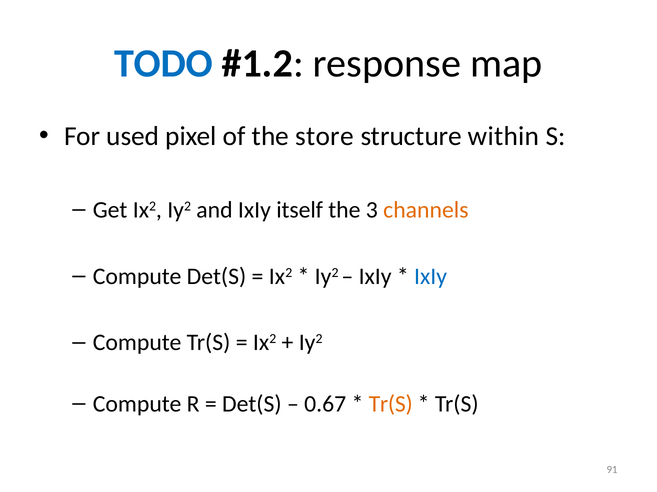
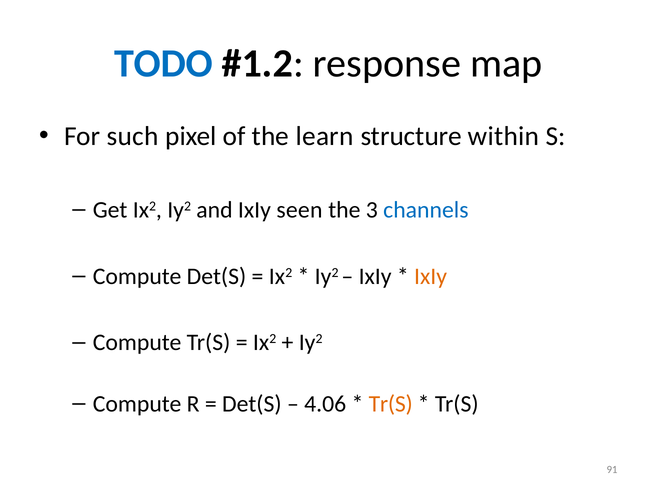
used: used -> such
store: store -> learn
itself: itself -> seen
channels colour: orange -> blue
IxIy at (431, 277) colour: blue -> orange
0.67: 0.67 -> 4.06
